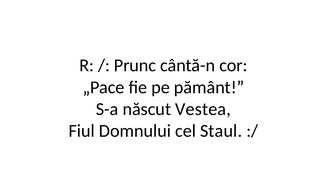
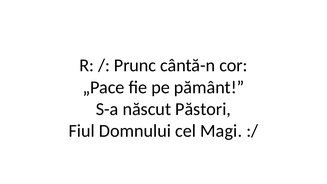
Vestea: Vestea -> Păstori
Staul: Staul -> Magi
